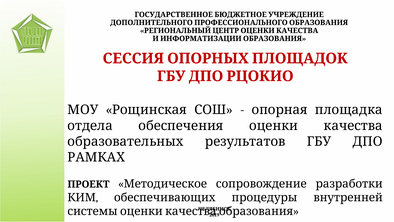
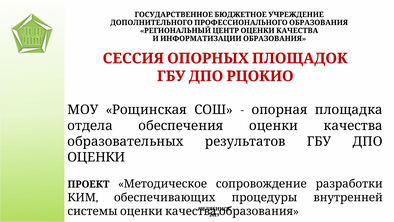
РАМКАХ at (96, 157): РАМКАХ -> ОЦЕНКИ
